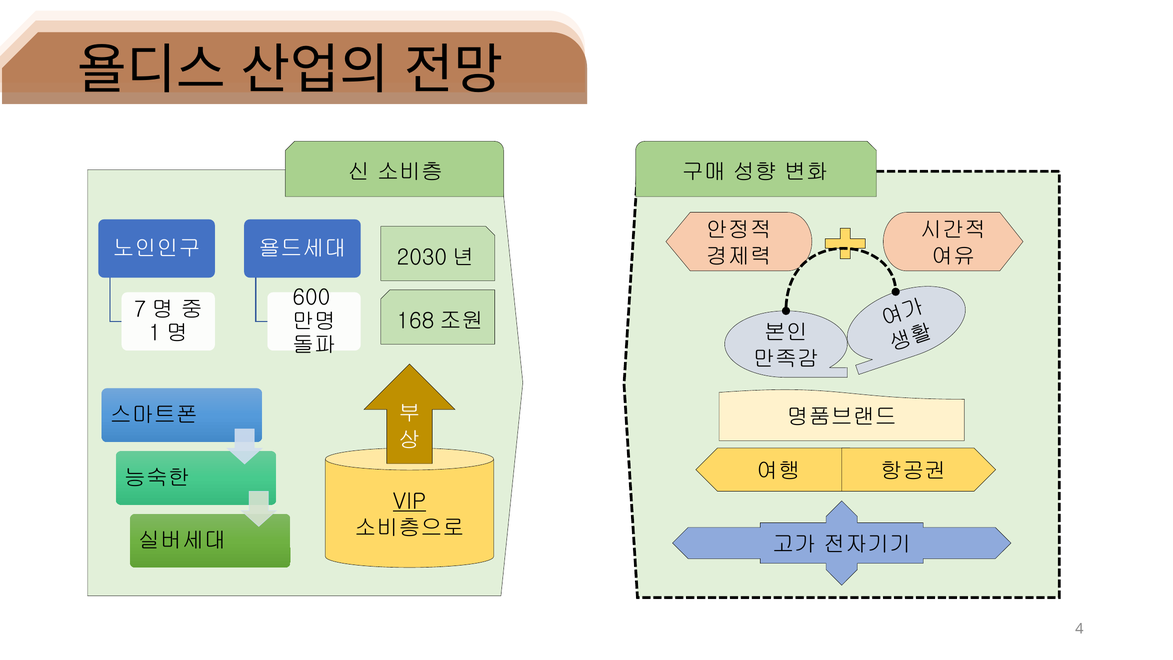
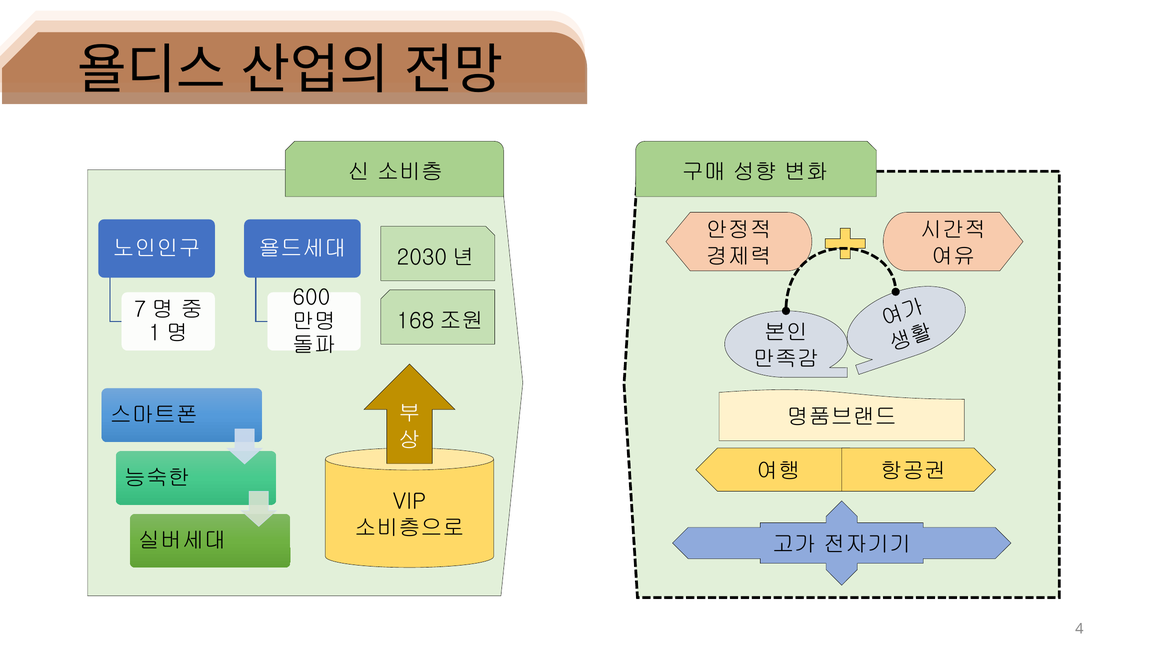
VIP underline: present -> none
